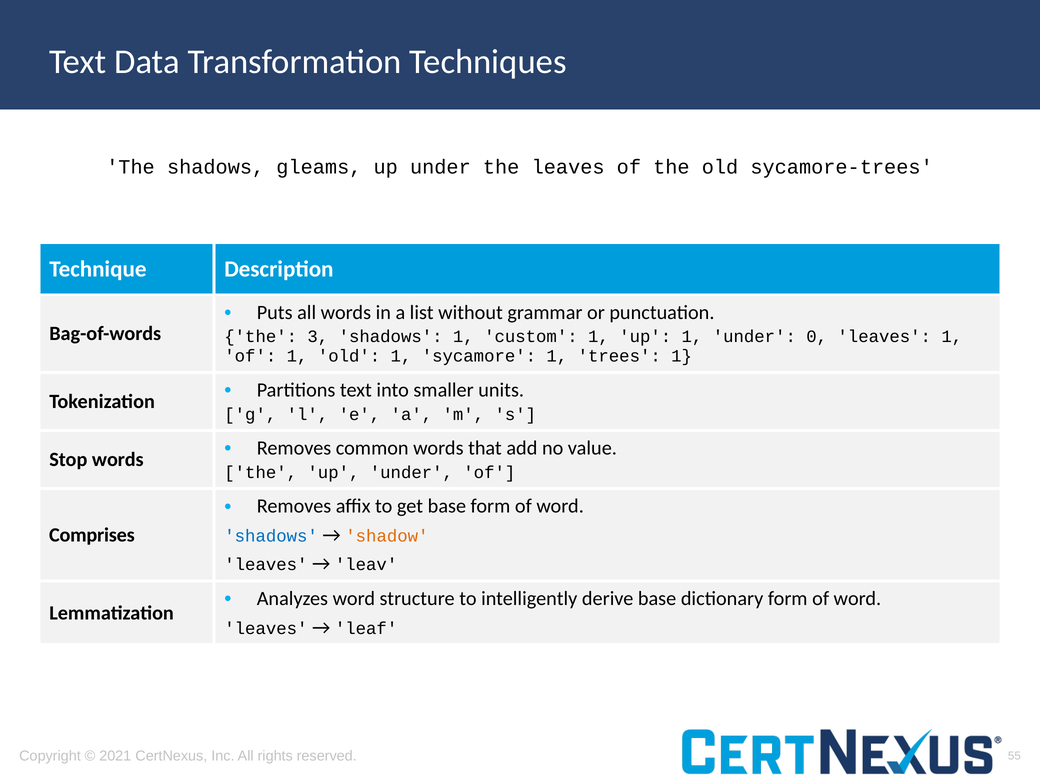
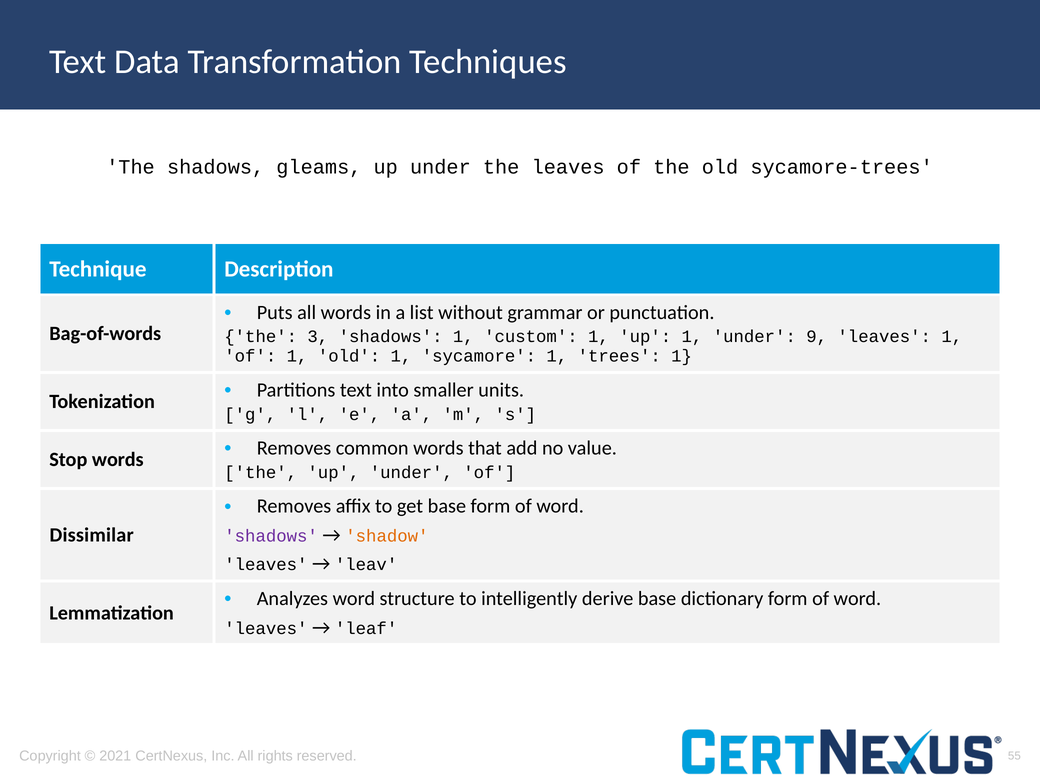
0: 0 -> 9
Comprises: Comprises -> Dissimilar
shadows at (271, 536) colour: blue -> purple
